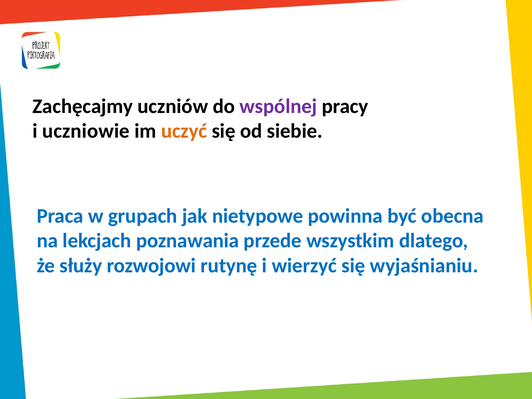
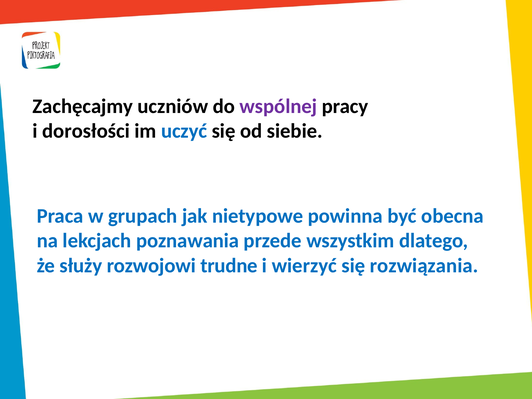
uczniowie: uczniowie -> dorosłości
uczyć colour: orange -> blue
rutynę: rutynę -> trudne
wyjaśnianiu: wyjaśnianiu -> rozwiązania
